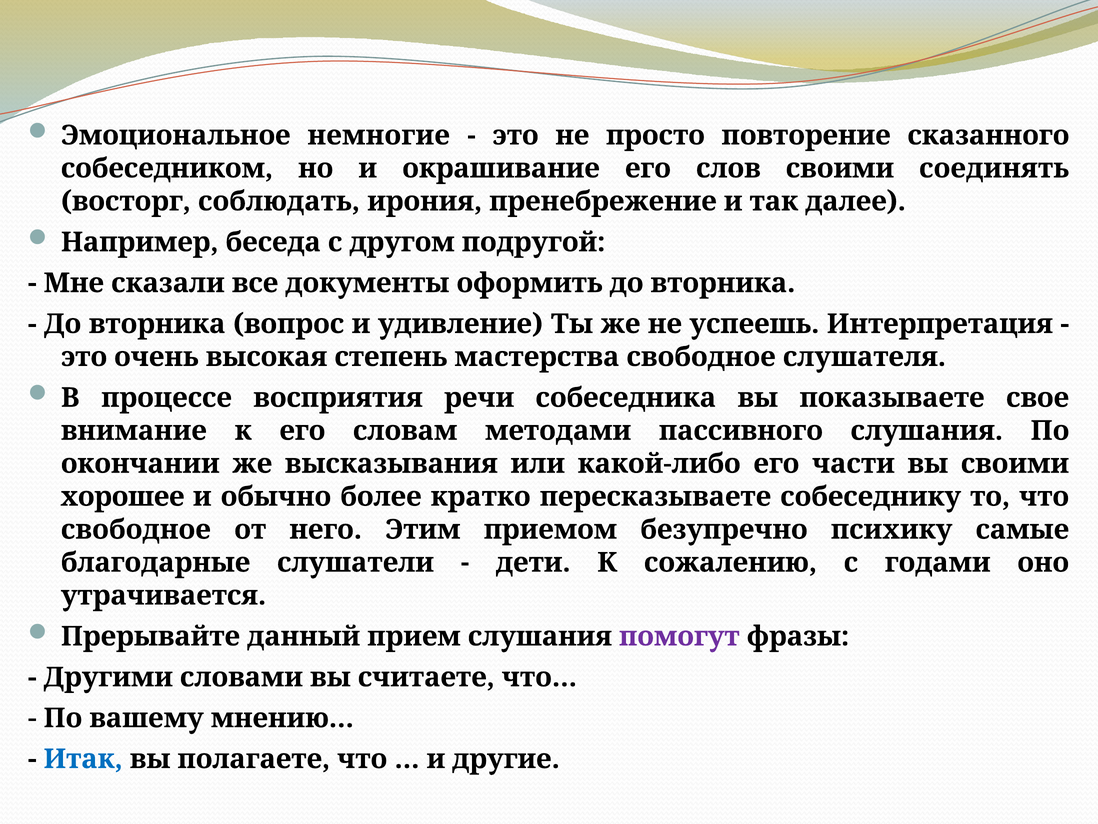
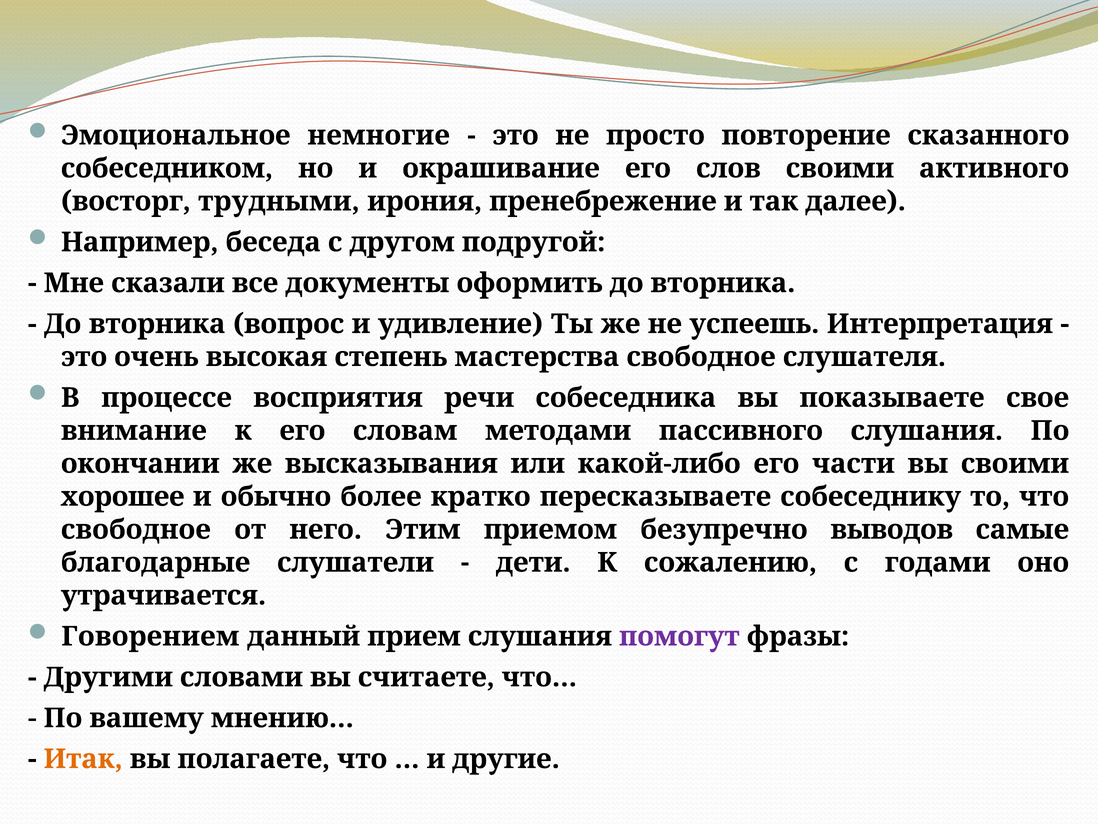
соединять: соединять -> активного
соблюдать: соблюдать -> трудными
психику: психику -> выводов
Прерывайте: Прерывайте -> Говорением
Итак colour: blue -> orange
